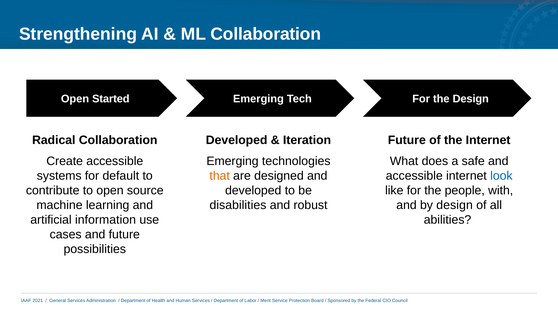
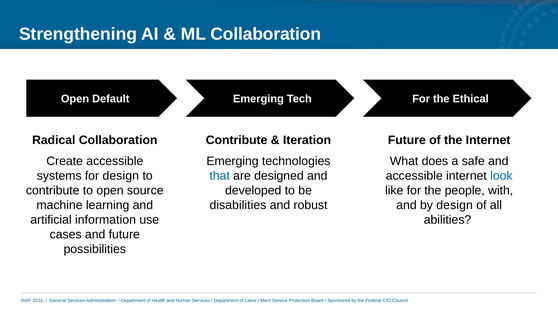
Started: Started -> Default
the Design: Design -> Ethical
Developed at (237, 140): Developed -> Contribute
for default: default -> design
that colour: orange -> blue
